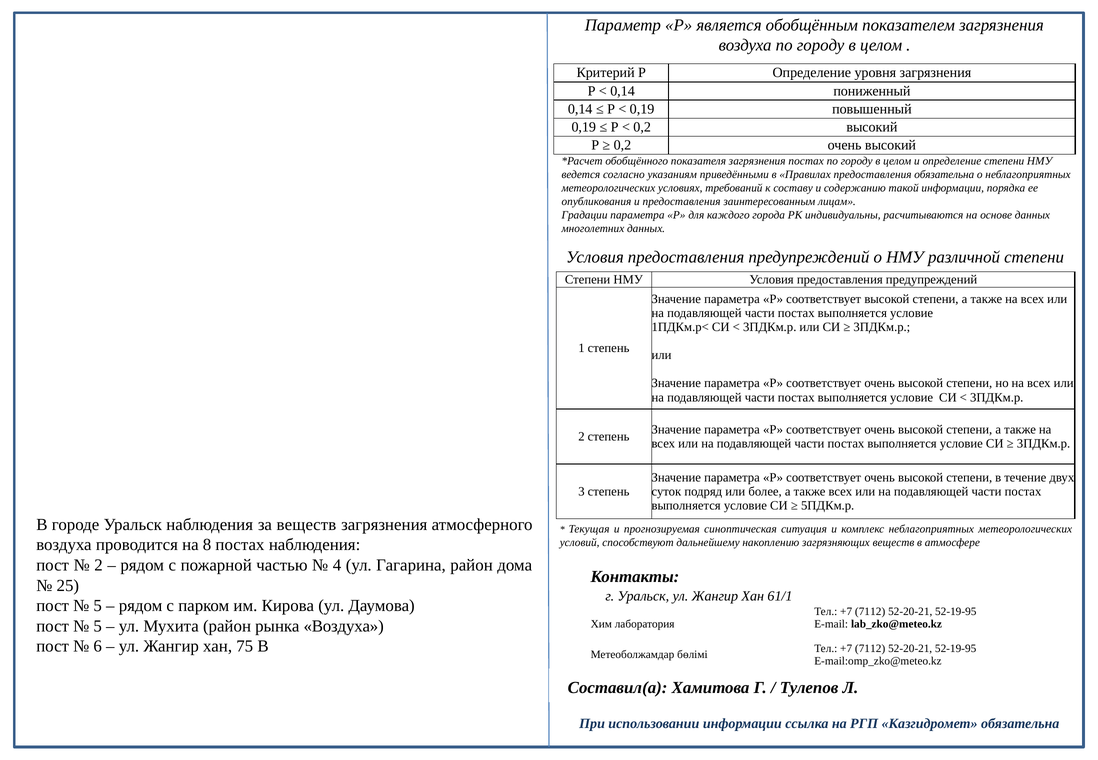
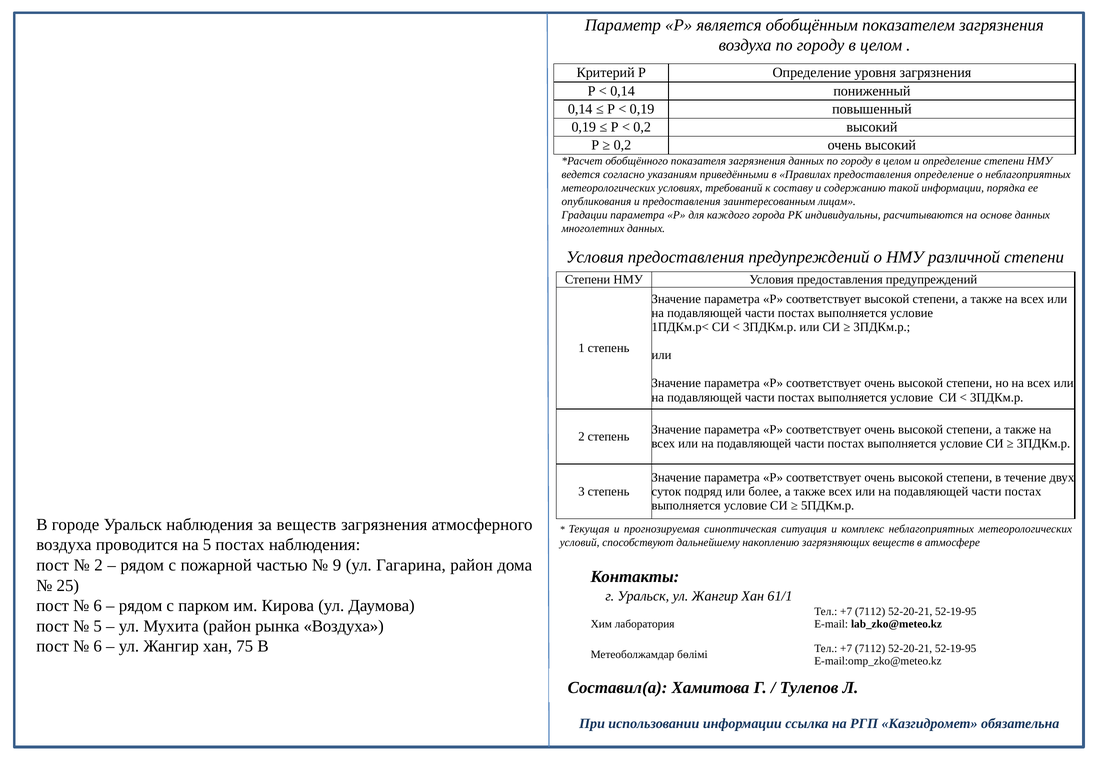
загрязнения постах: постах -> данных
предоставления обязательна: обязательна -> определение
на 8: 8 -> 5
4: 4 -> 9
5 at (98, 606): 5 -> 6
